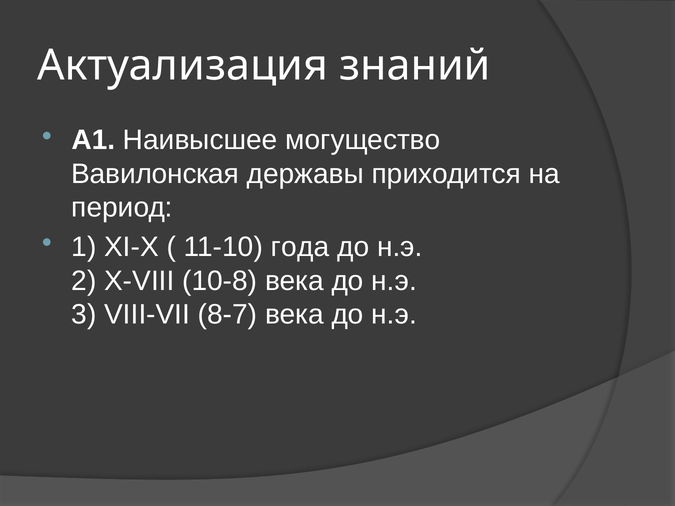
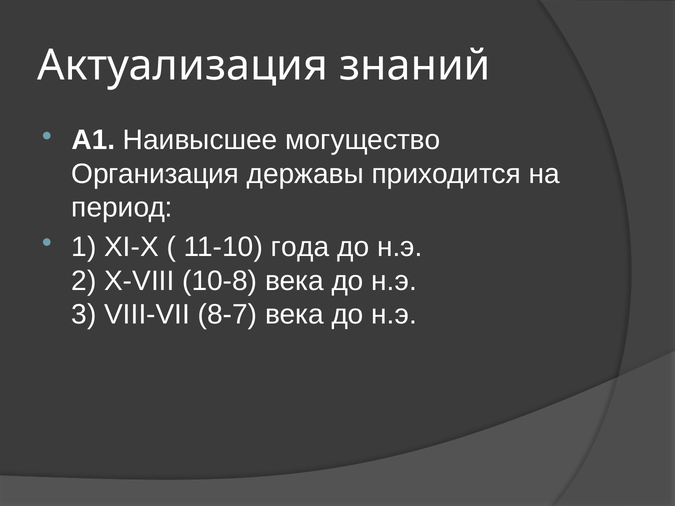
Вавилонская: Вавилонская -> Организация
